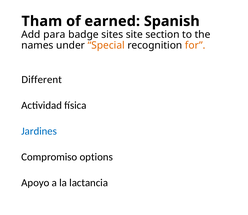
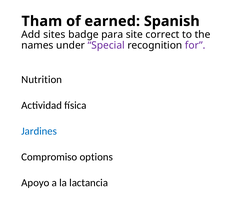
para: para -> sites
sites: sites -> para
section: section -> correct
Special colour: orange -> purple
for colour: orange -> purple
Different: Different -> Nutrition
